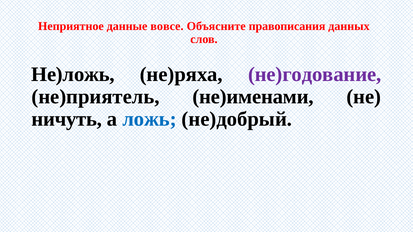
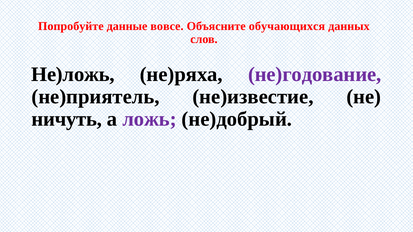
Неприятное: Неприятное -> Попробуйте
правописания: правописания -> обучающихся
не)именами: не)именами -> не)известие
ложь colour: blue -> purple
